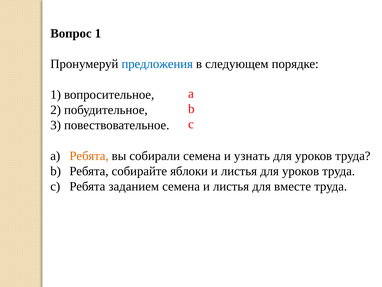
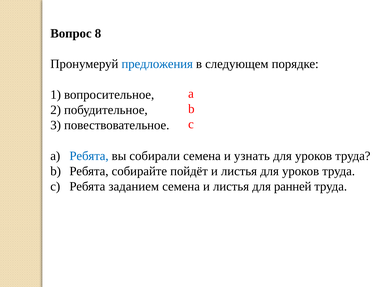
Вопрос 1: 1 -> 8
Ребята at (89, 156) colour: orange -> blue
яблоки: яблоки -> пойдёт
вместе: вместе -> ранней
